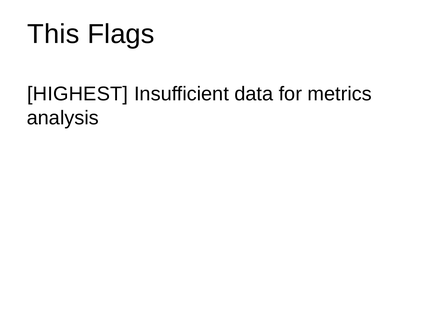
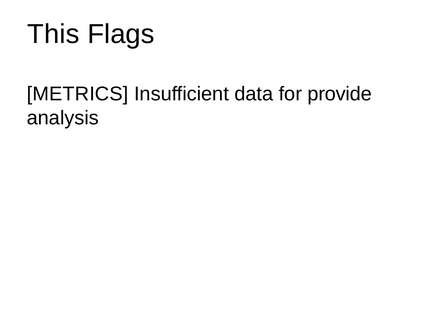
HIGHEST: HIGHEST -> METRICS
metrics: metrics -> provide
